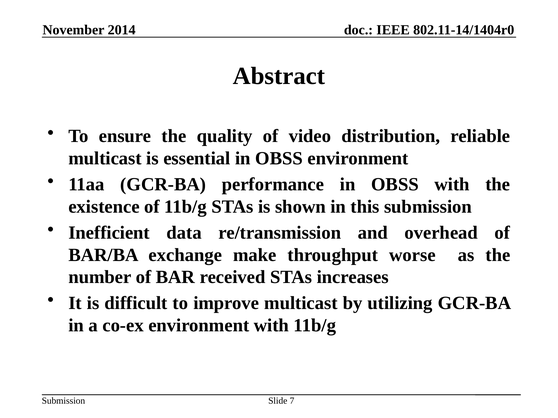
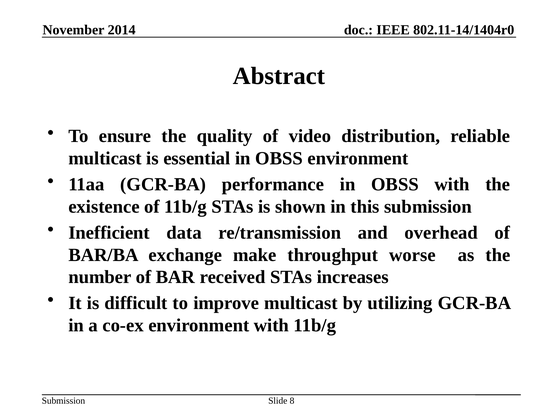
7: 7 -> 8
